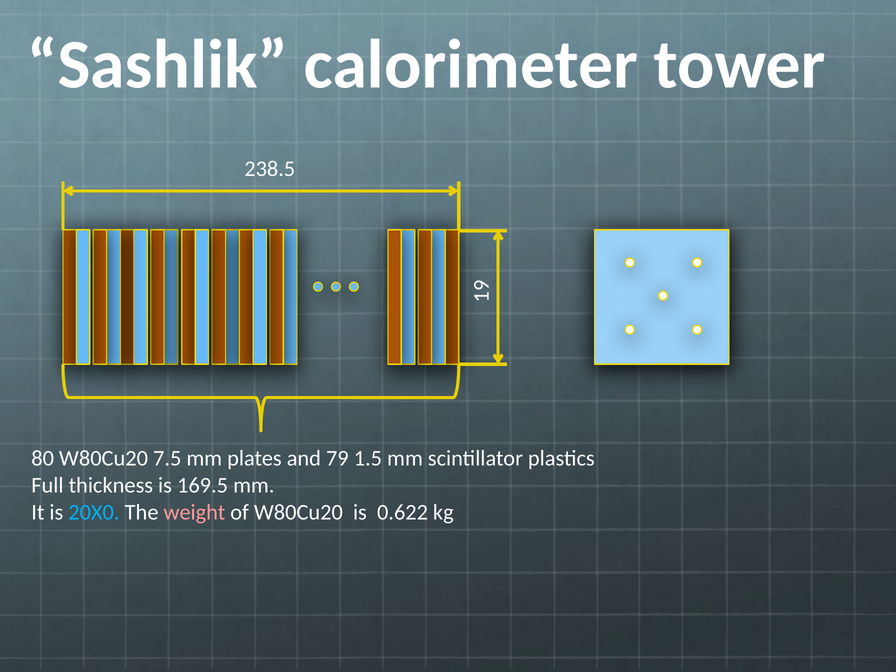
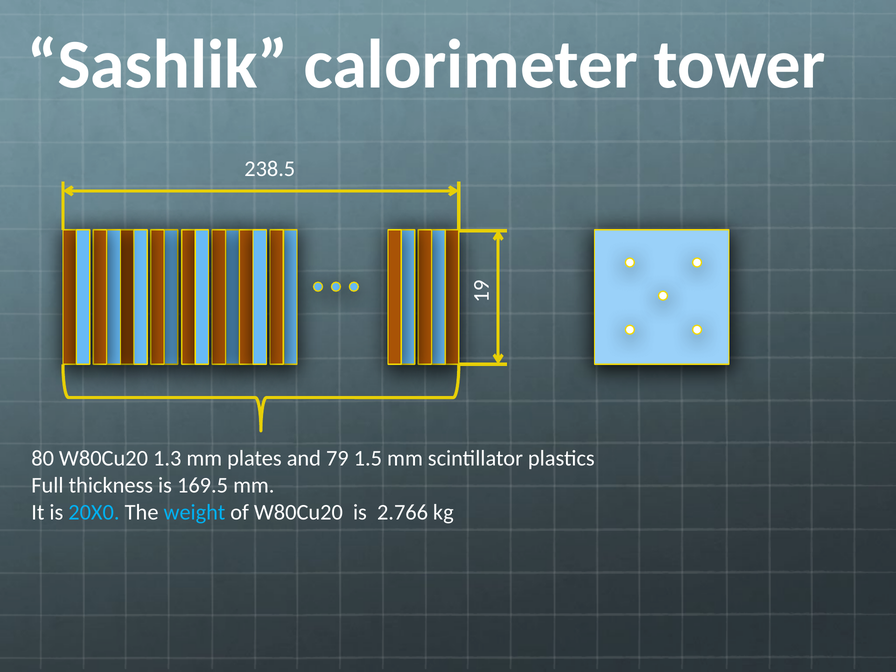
7.5: 7.5 -> 1.3
weight colour: pink -> light blue
0.622: 0.622 -> 2.766
